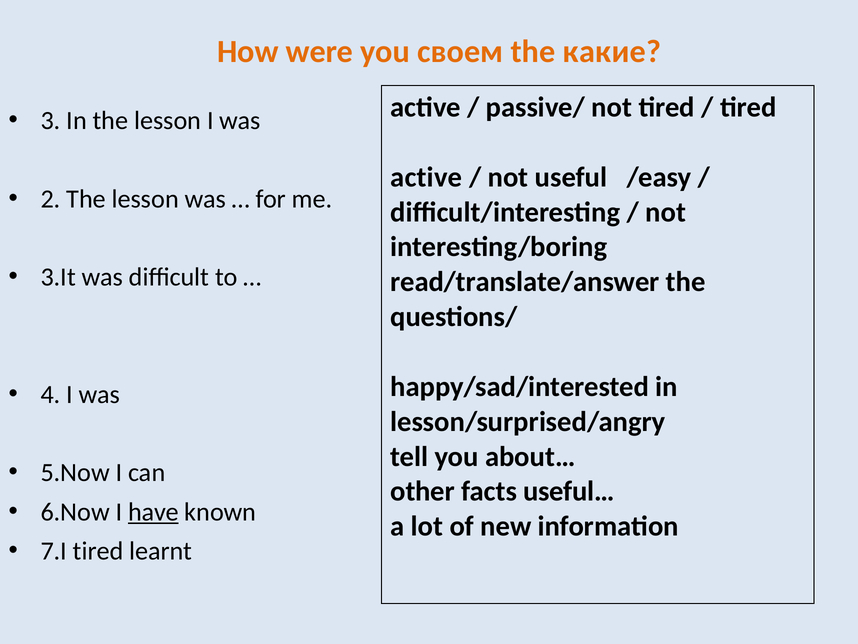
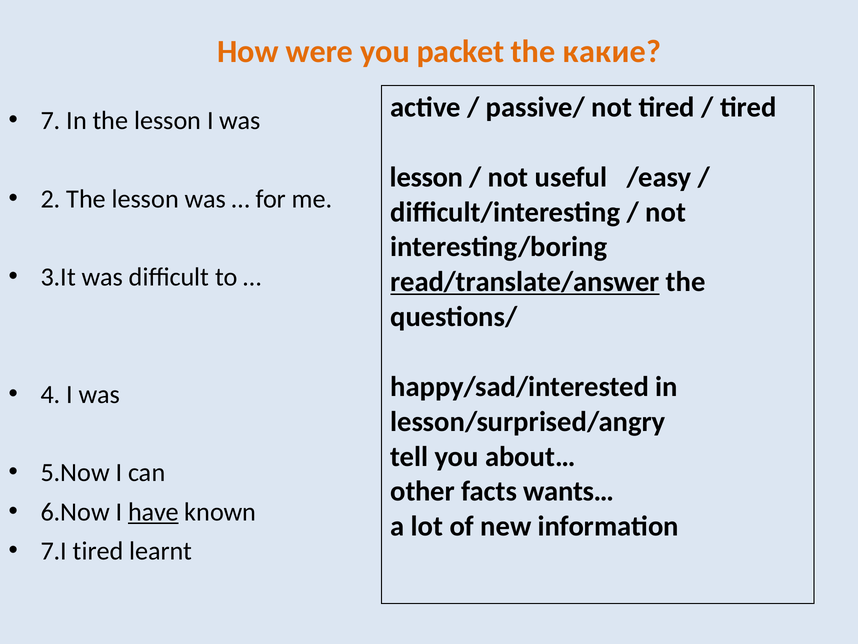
своем: своем -> packet
3: 3 -> 7
active at (426, 177): active -> lesson
read/translate/answer underline: none -> present
useful…: useful… -> wants…
